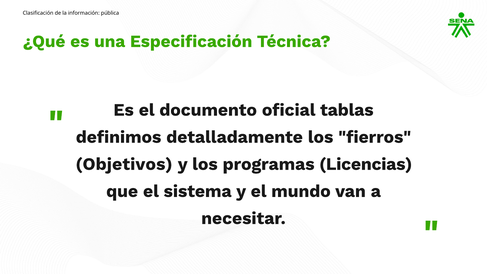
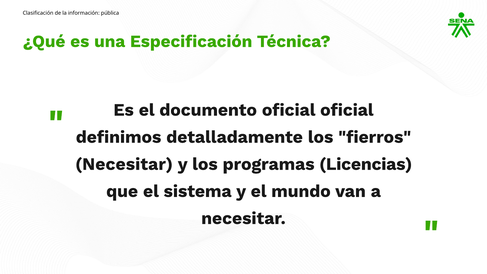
oficial tablas: tablas -> oficial
Objetivos at (124, 164): Objetivos -> Necesitar
